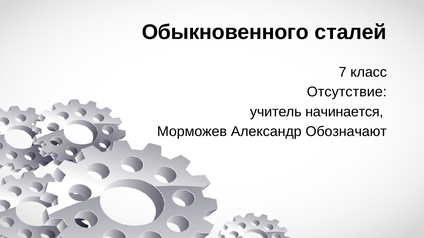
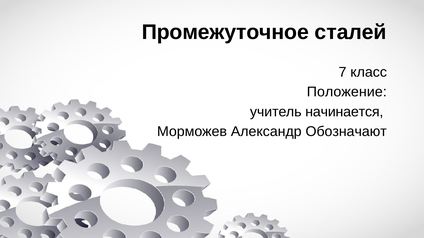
Обыкновенного: Обыкновенного -> Промежуточное
Отсутствие: Отсутствие -> Положение
